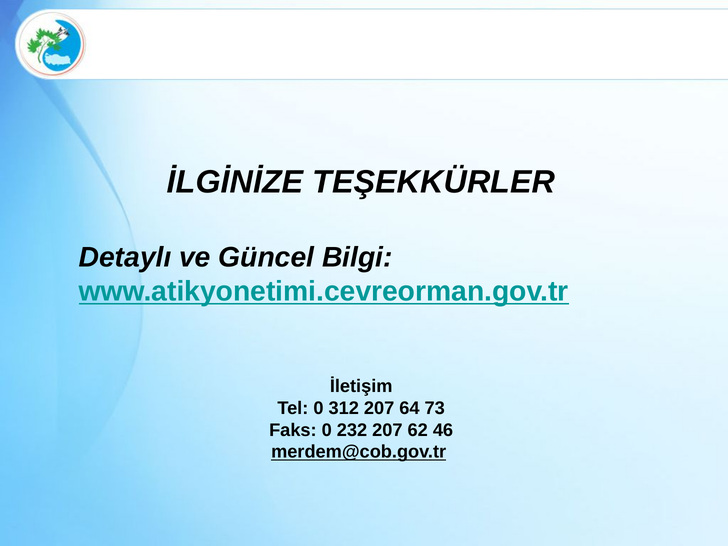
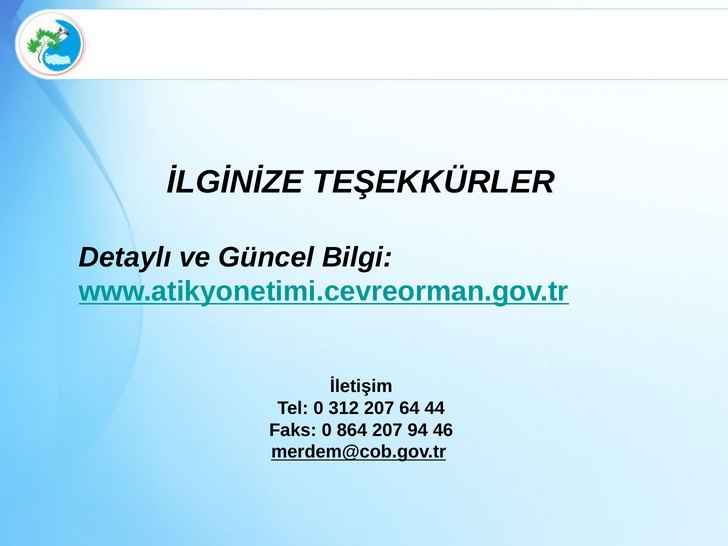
73: 73 -> 44
232: 232 -> 864
62: 62 -> 94
